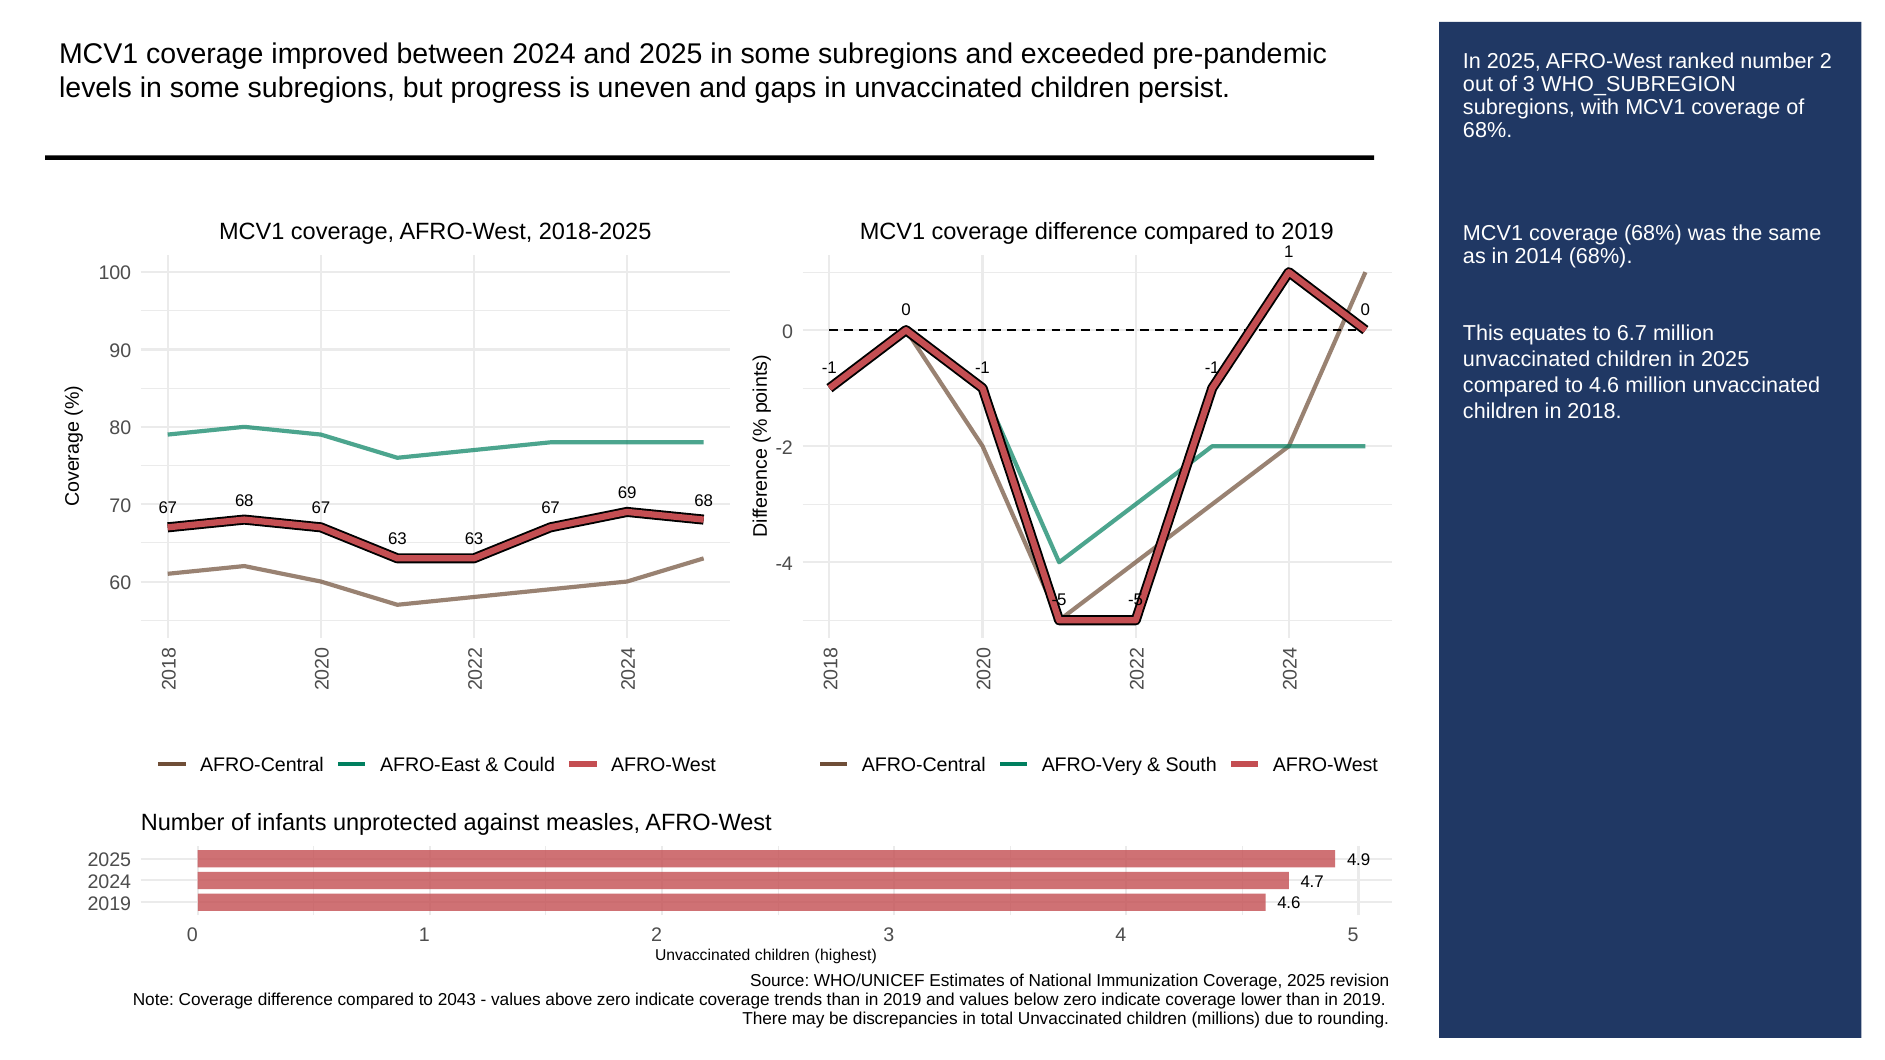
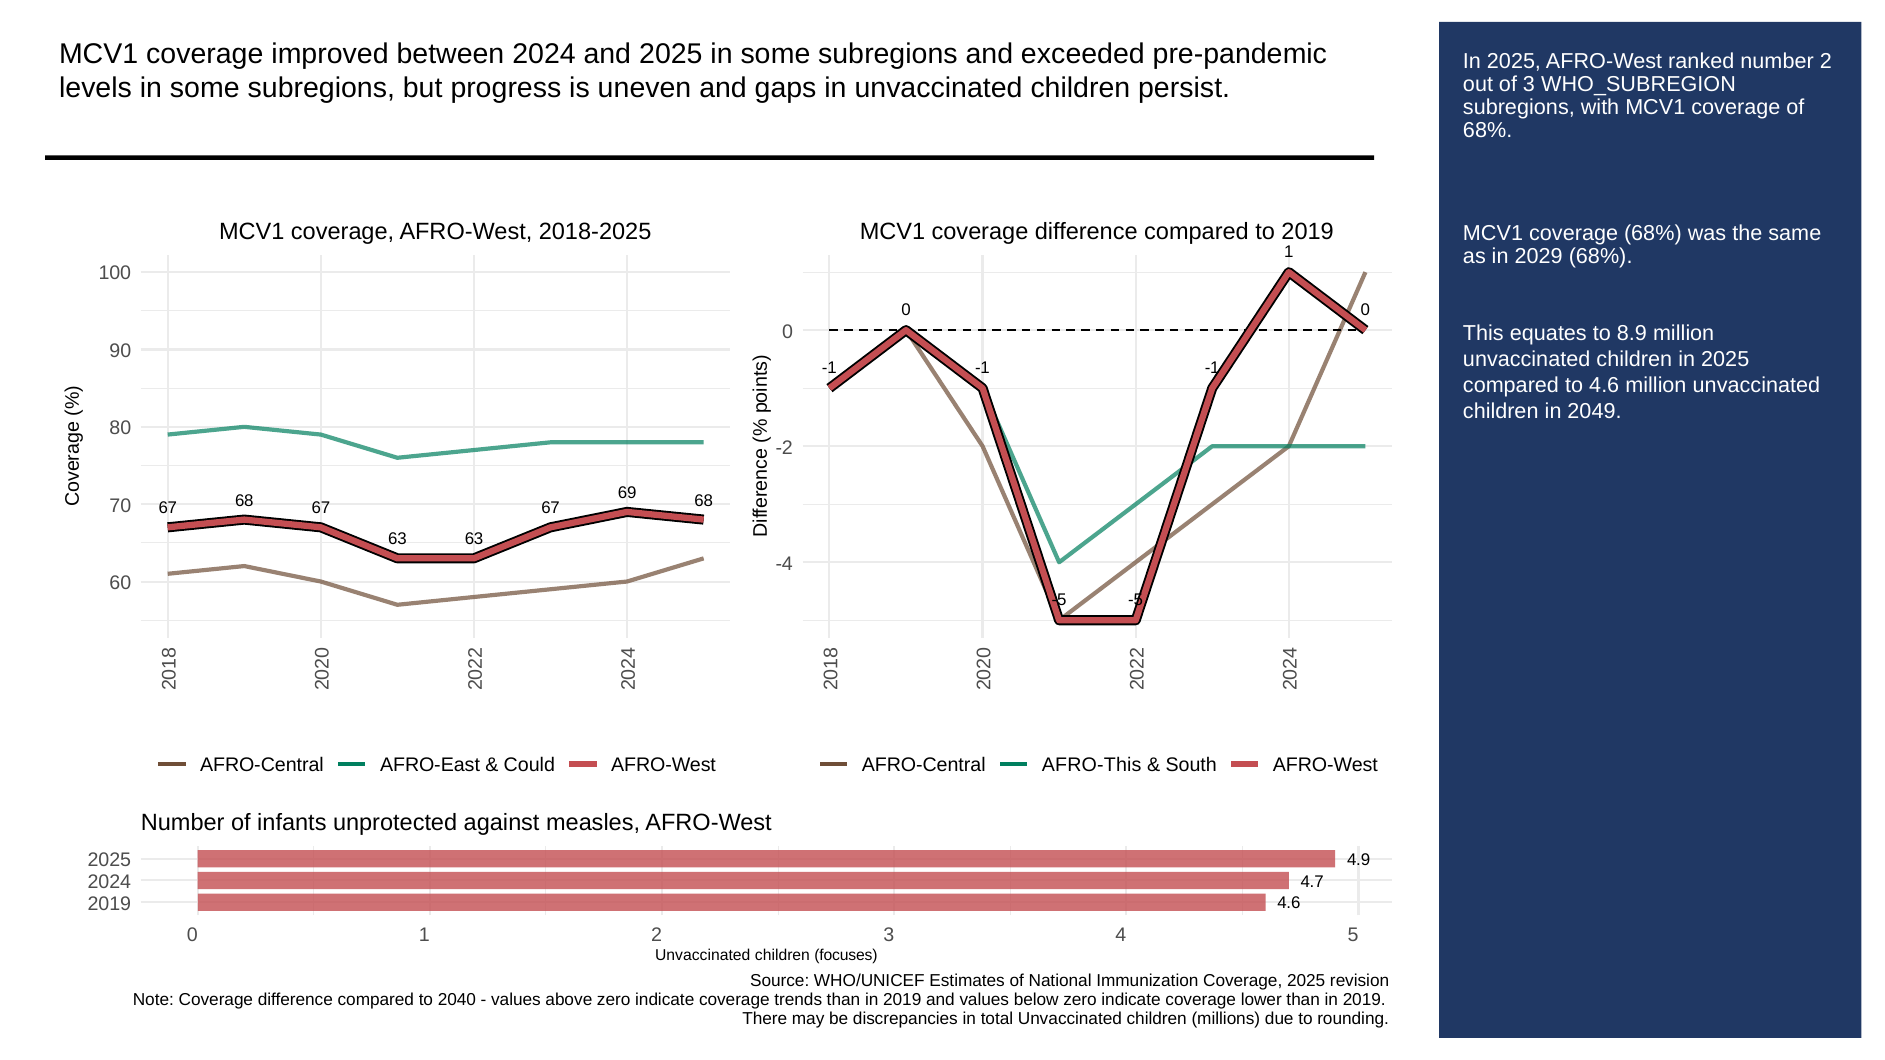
2014: 2014 -> 2029
6.7: 6.7 -> 8.9
2018: 2018 -> 2049
AFRO-Very: AFRO-Very -> AFRO-This
highest: highest -> focuses
2043: 2043 -> 2040
